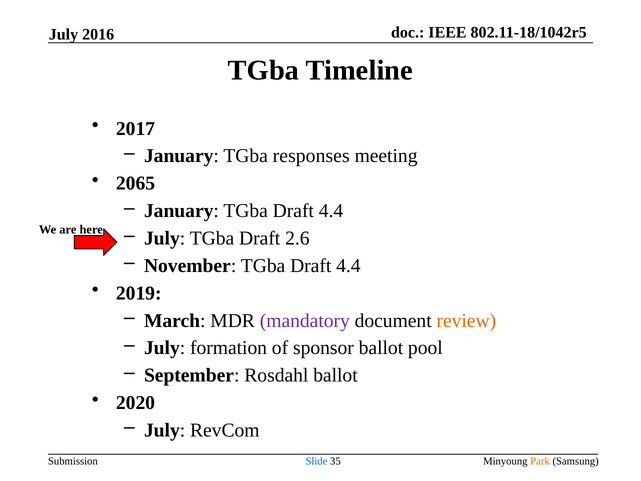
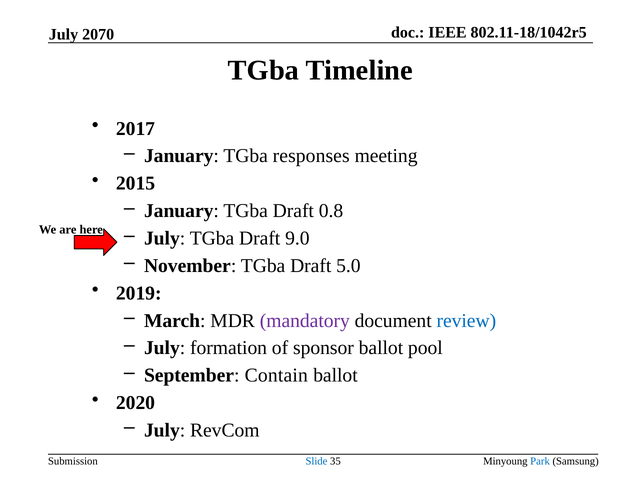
2016: 2016 -> 2070
2065: 2065 -> 2015
January TGba Draft 4.4: 4.4 -> 0.8
2.6: 2.6 -> 9.0
November TGba Draft 4.4: 4.4 -> 5.0
review colour: orange -> blue
Rosdahl: Rosdahl -> Contain
Park colour: orange -> blue
